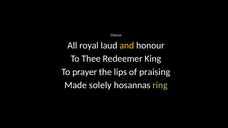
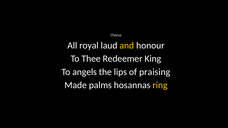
prayer: prayer -> angels
solely: solely -> palms
ring colour: light green -> yellow
